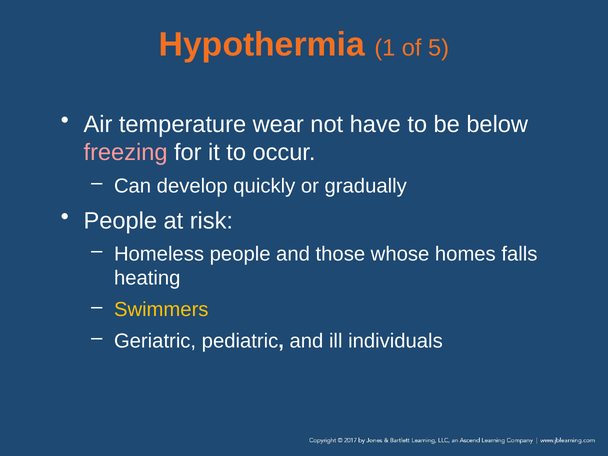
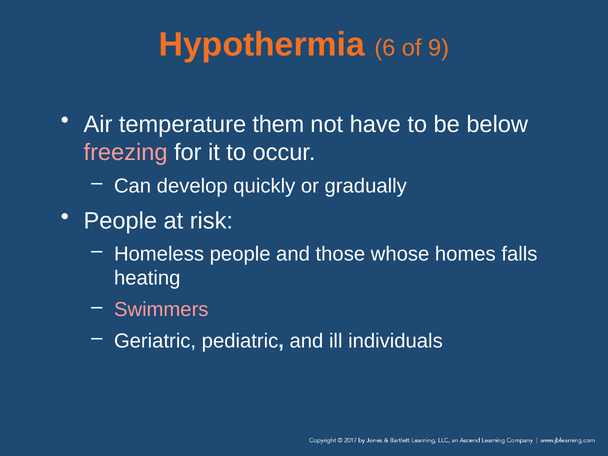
1: 1 -> 6
5: 5 -> 9
wear: wear -> them
Swimmers colour: yellow -> pink
